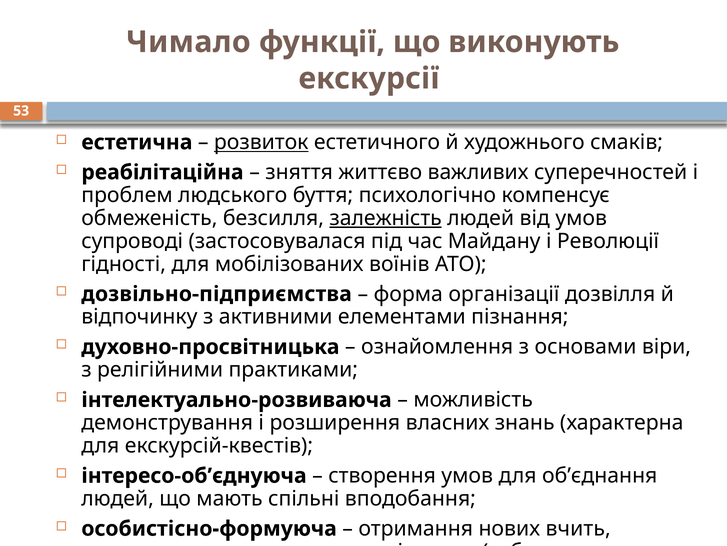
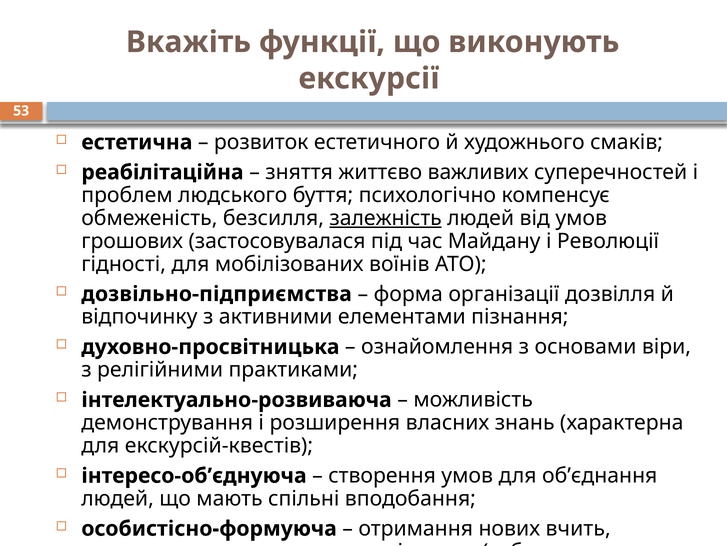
Чимало: Чимало -> Вкажіть
розвиток underline: present -> none
супроводі: супроводі -> грошових
